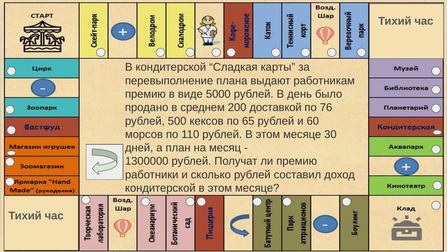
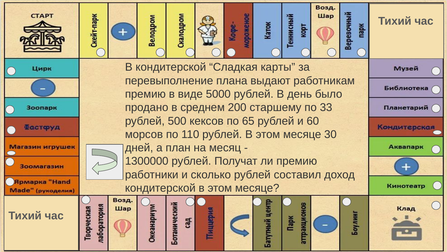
доставкой: доставкой -> старшему
76: 76 -> 33
